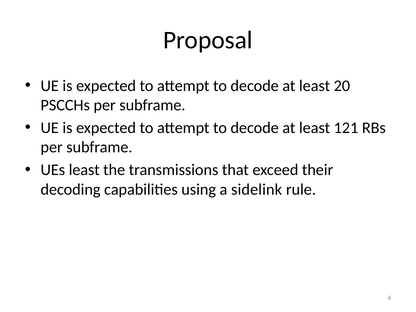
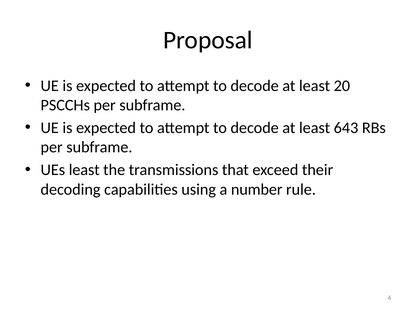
121: 121 -> 643
sidelink: sidelink -> number
